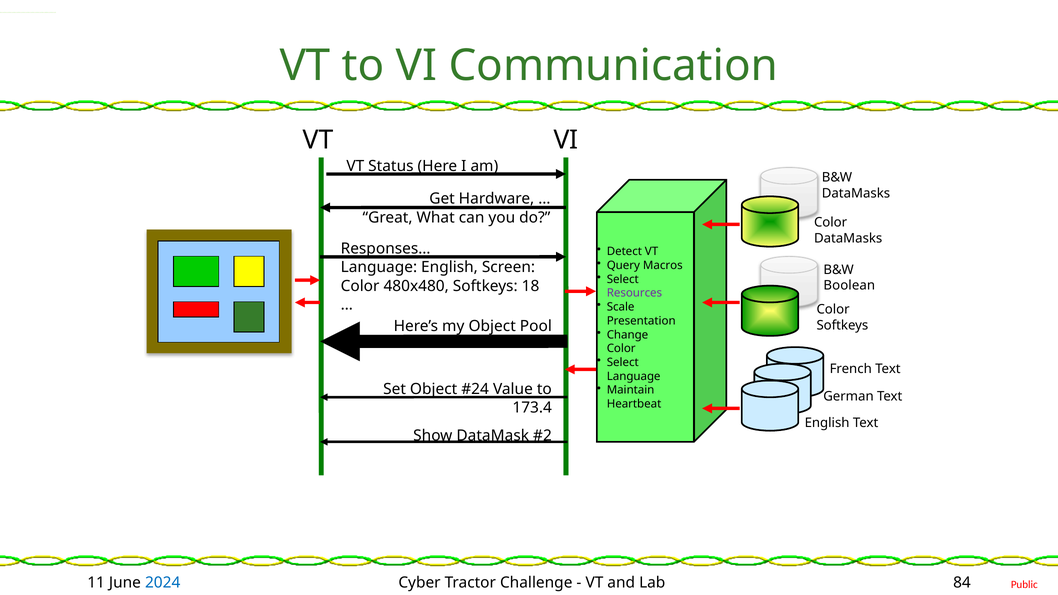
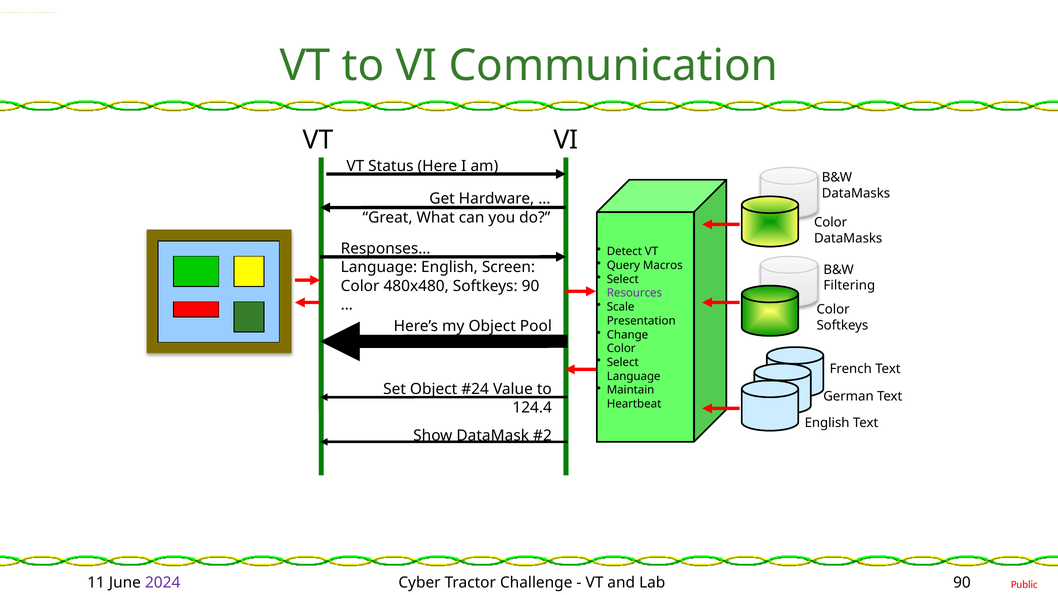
Softkeys 18: 18 -> 90
Boolean: Boolean -> Filtering
173.4: 173.4 -> 124.4
2024 colour: blue -> purple
Lab 84: 84 -> 90
